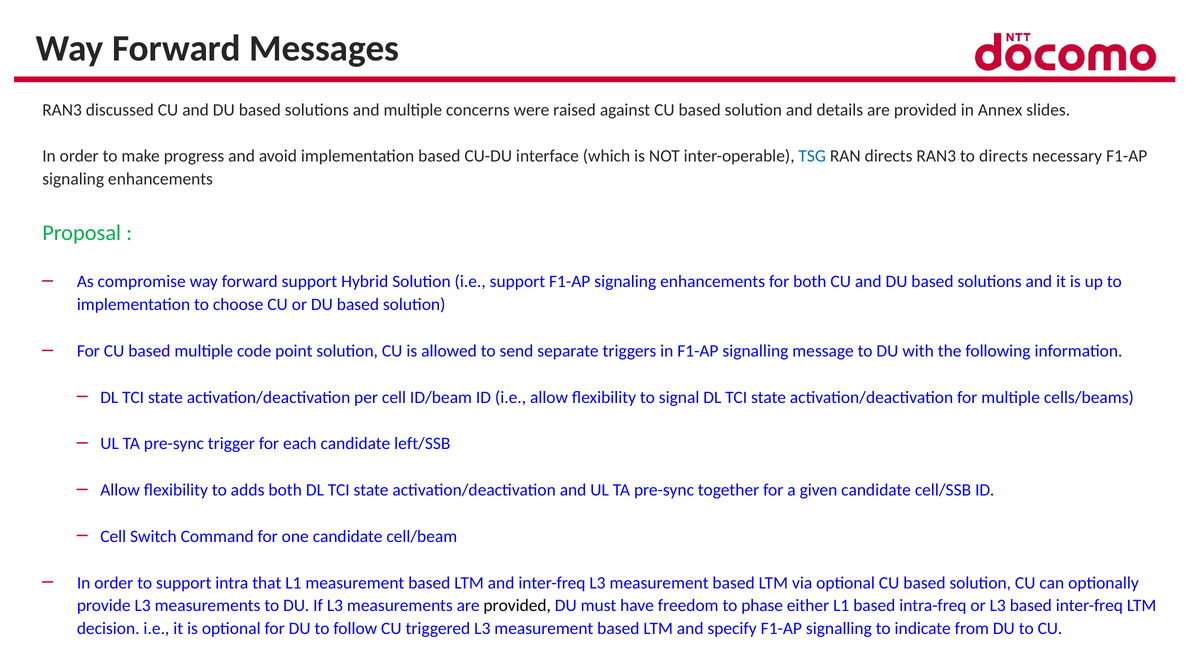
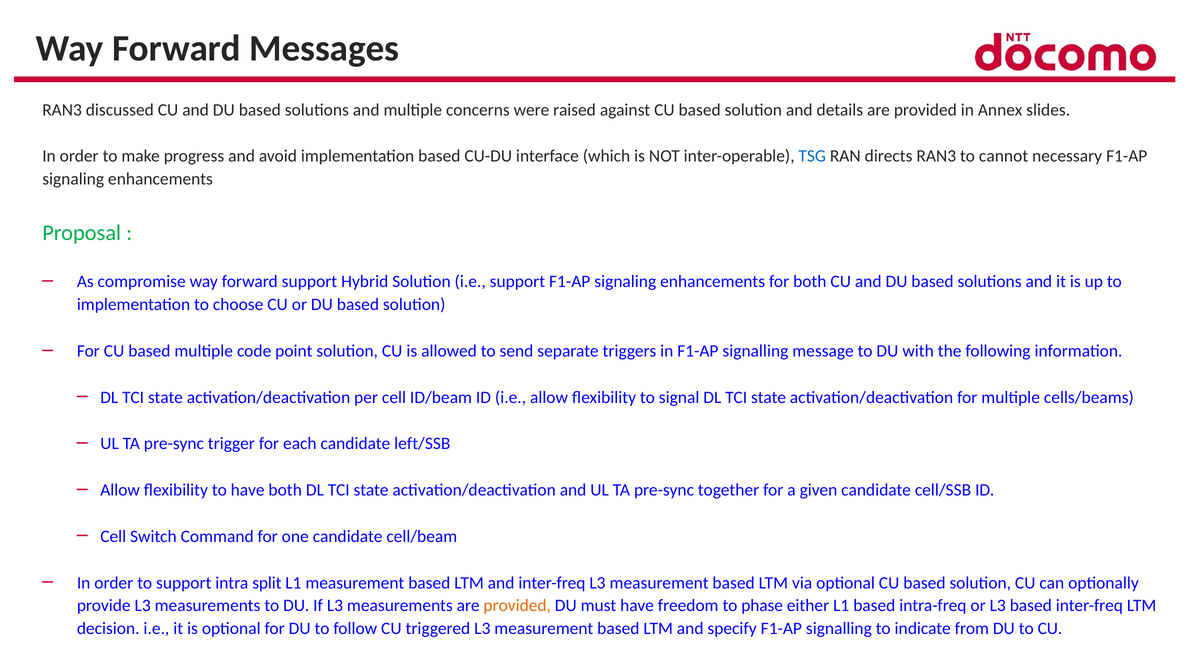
to directs: directs -> cannot
to adds: adds -> have
that: that -> split
provided at (517, 606) colour: black -> orange
